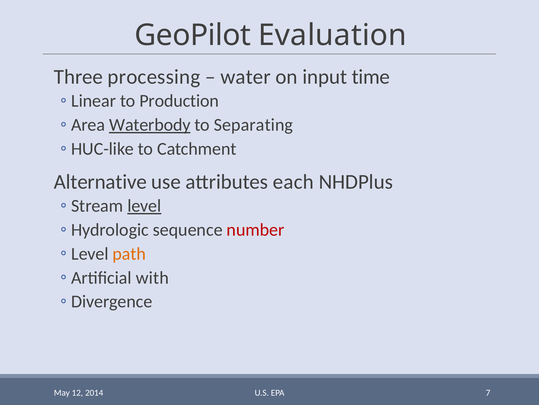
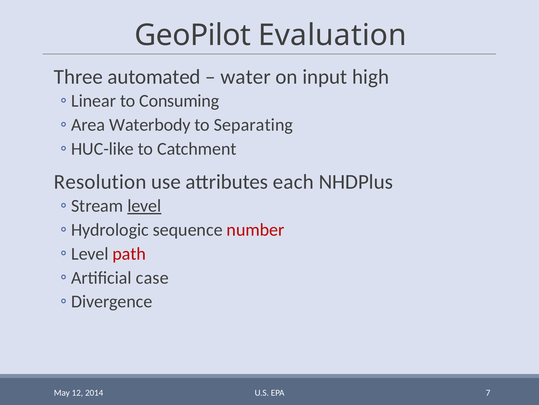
processing: processing -> automated
time: time -> high
Production: Production -> Consuming
Waterbody underline: present -> none
Alternative: Alternative -> Resolution
path colour: orange -> red
with: with -> case
